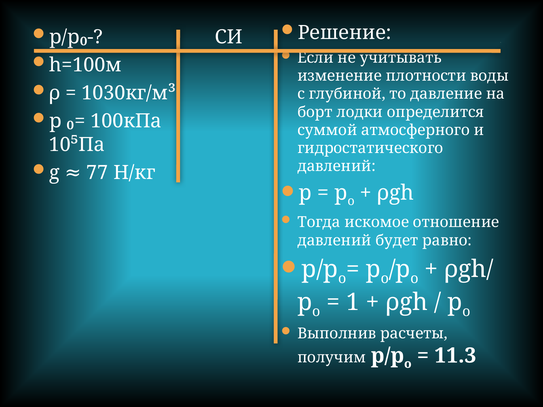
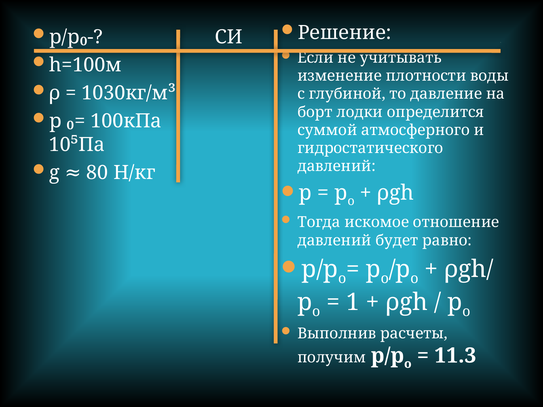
77: 77 -> 80
